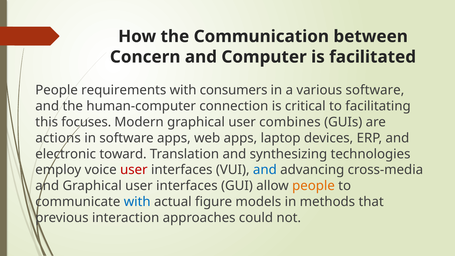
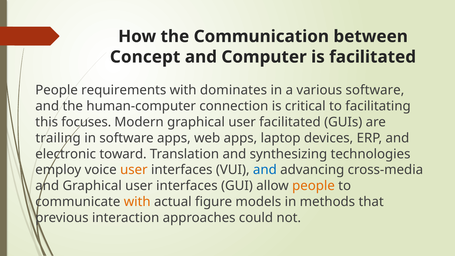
Concern: Concern -> Concept
consumers: consumers -> dominates
user combines: combines -> facilitated
actions: actions -> trailing
user at (134, 170) colour: red -> orange
with at (137, 202) colour: blue -> orange
